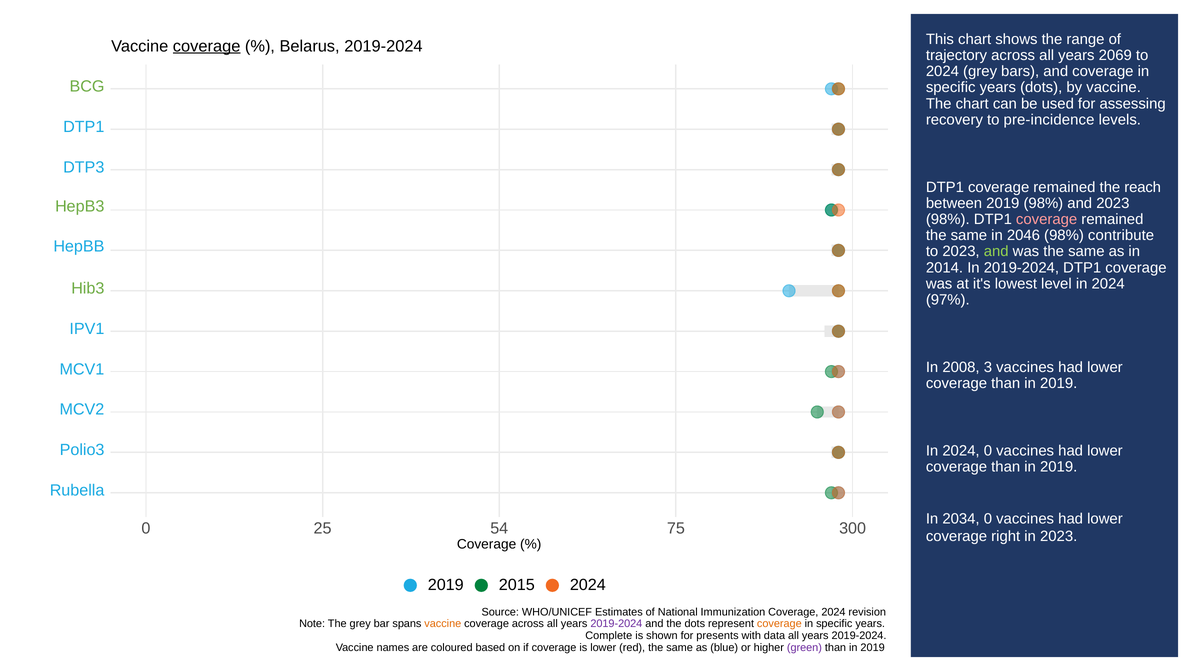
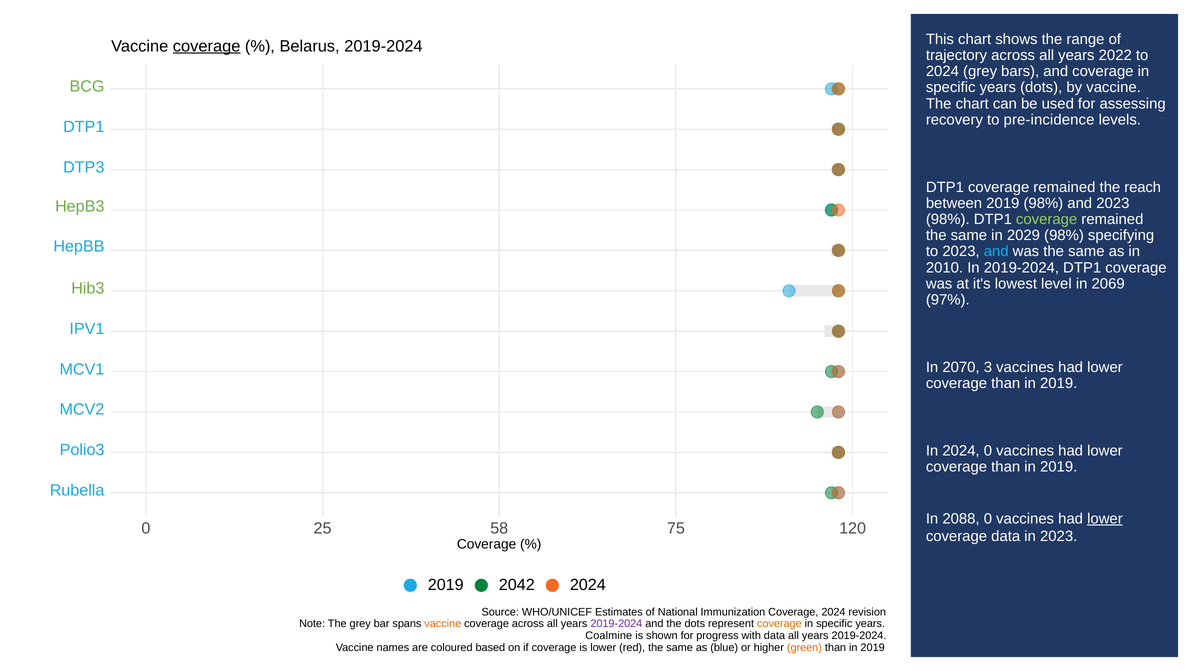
2069: 2069 -> 2022
coverage at (1047, 219) colour: pink -> light green
2046: 2046 -> 2029
contribute: contribute -> specifying
and at (996, 252) colour: light green -> light blue
2014: 2014 -> 2010
level in 2024: 2024 -> 2069
2008: 2008 -> 2070
2034: 2034 -> 2088
lower at (1105, 519) underline: none -> present
54: 54 -> 58
300: 300 -> 120
coverage right: right -> data
2015: 2015 -> 2042
Complete: Complete -> Coalmine
presents: presents -> progress
green colour: purple -> orange
